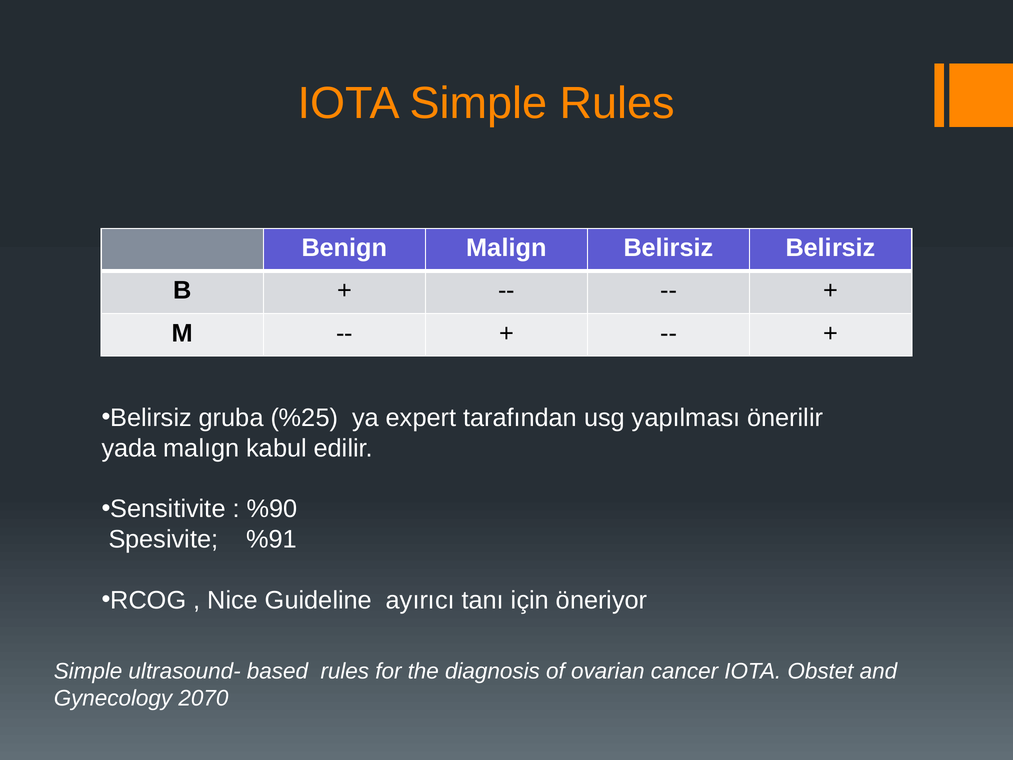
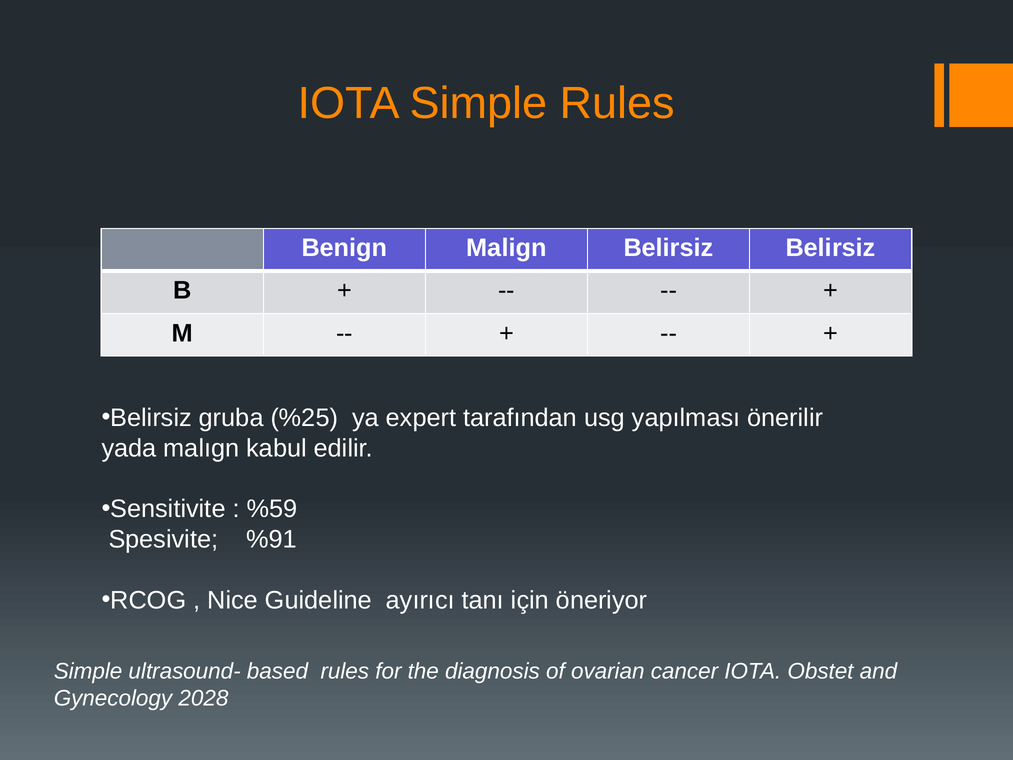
%90: %90 -> %59
2070: 2070 -> 2028
